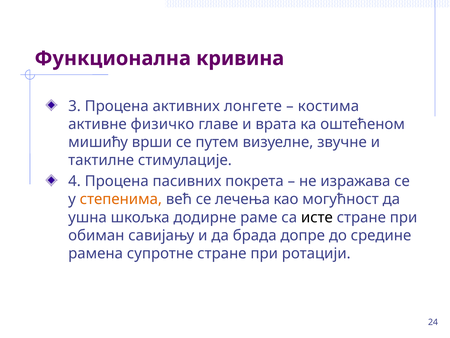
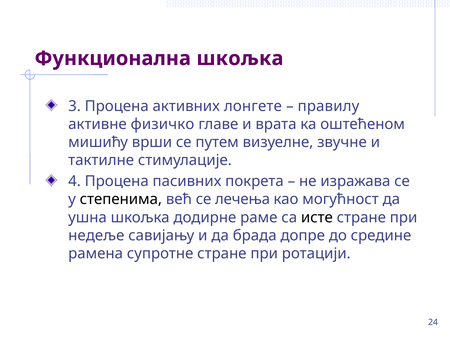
Функционална кривина: кривина -> шкољка
костима: костима -> правилу
степенима colour: orange -> black
обиман: обиман -> недеље
